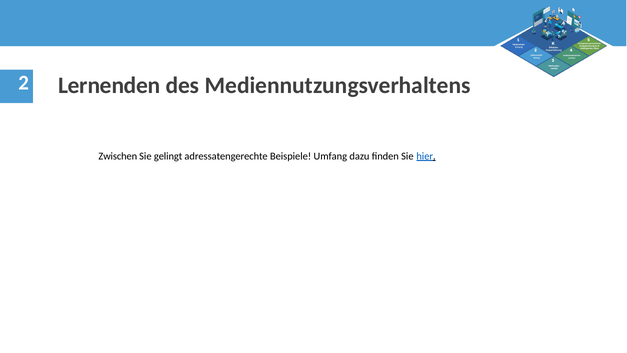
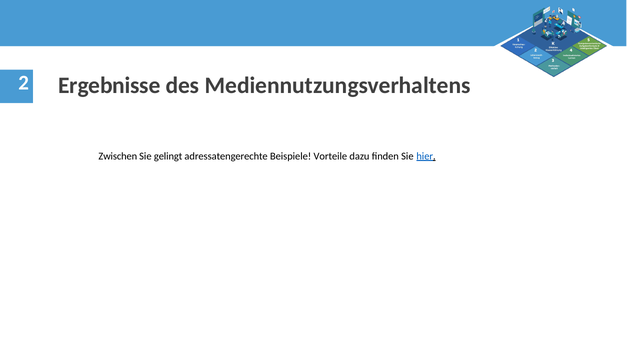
Lernenden: Lernenden -> Ergebnisse
Umfang: Umfang -> Vorteile
